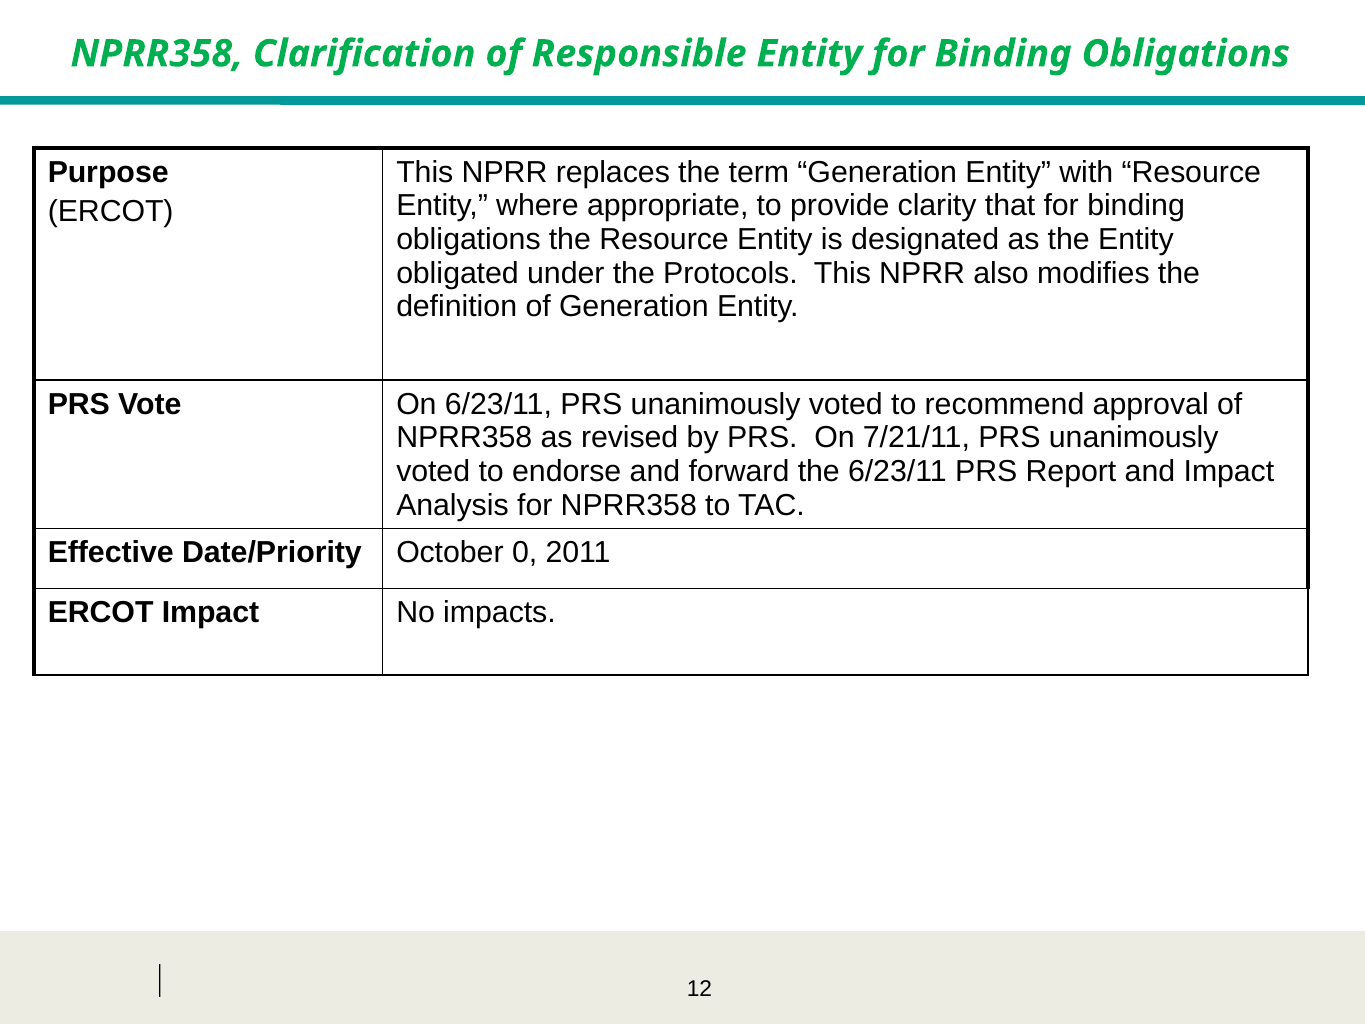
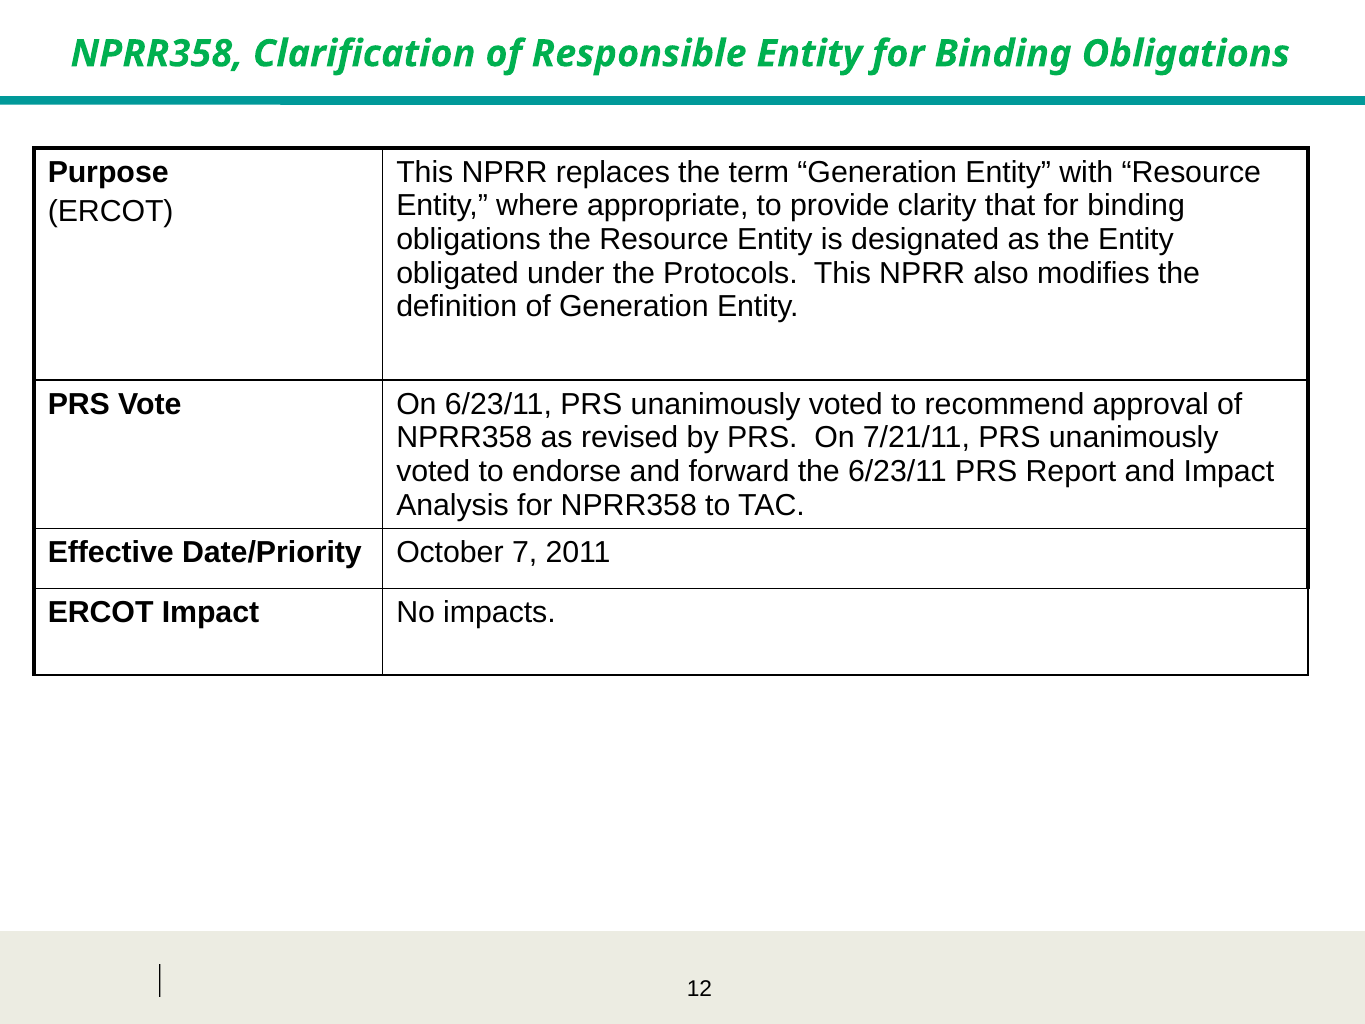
0: 0 -> 7
